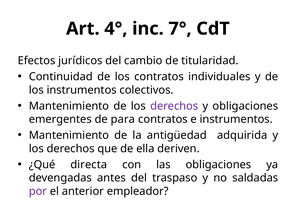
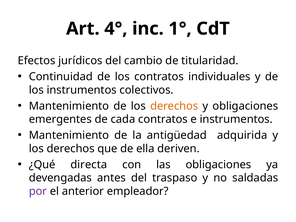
7°: 7° -> 1°
derechos at (174, 106) colour: purple -> orange
para: para -> cada
